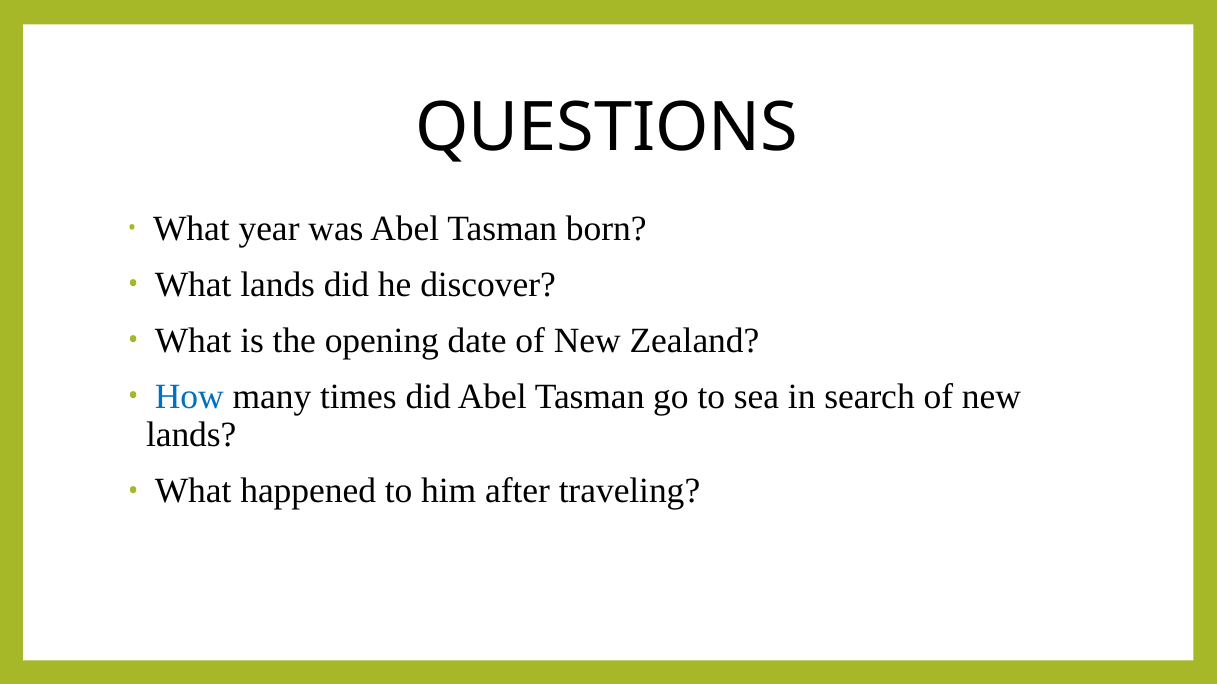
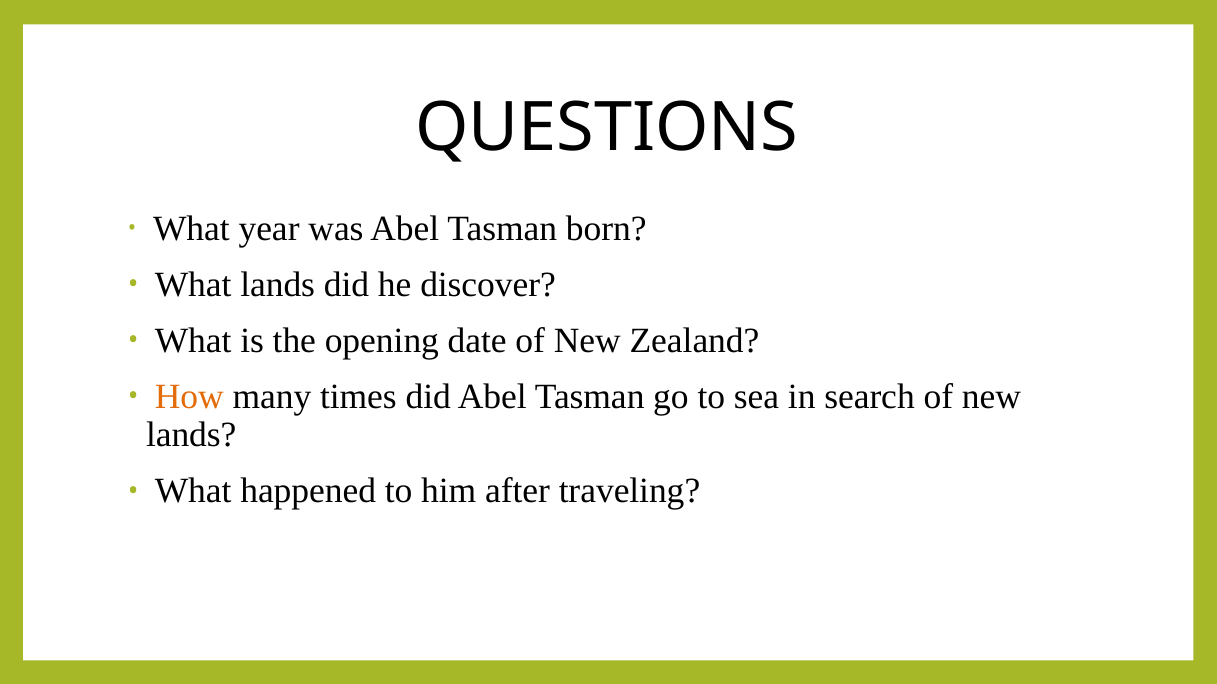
How colour: blue -> orange
